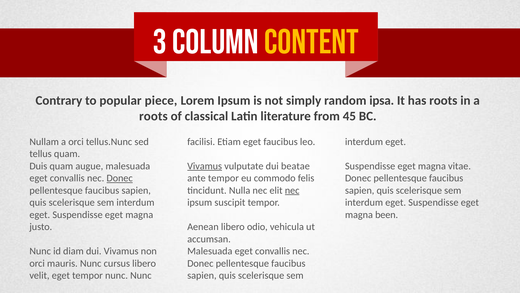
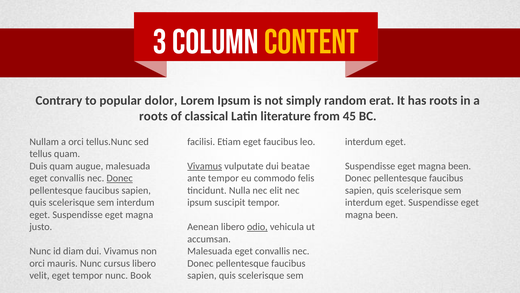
piece: piece -> dolor
ipsa: ipsa -> erat
vitae at (460, 166): vitae -> been
nec at (292, 190) underline: present -> none
odio underline: none -> present
nunc Nunc: Nunc -> Book
